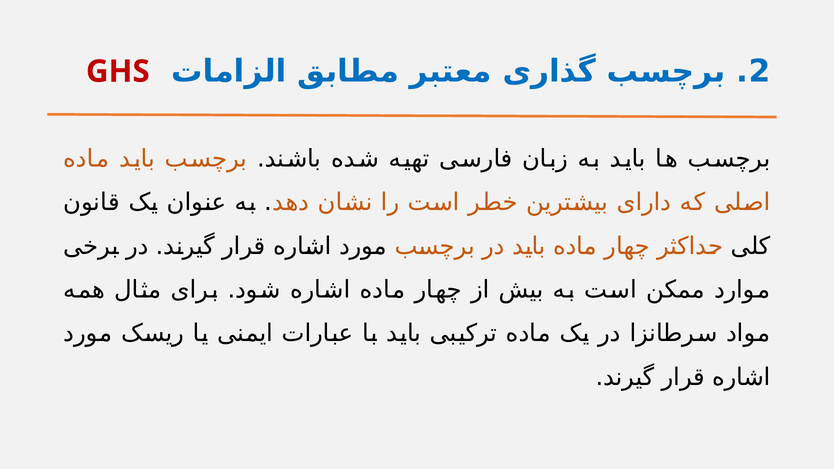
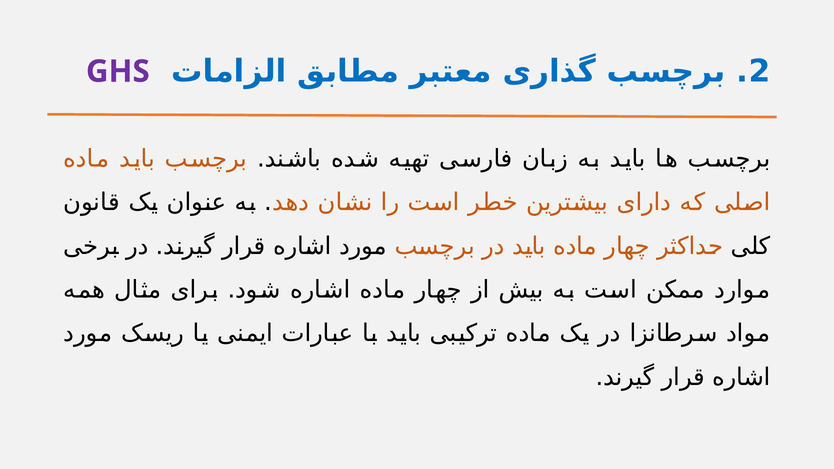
GHS colour: red -> purple
